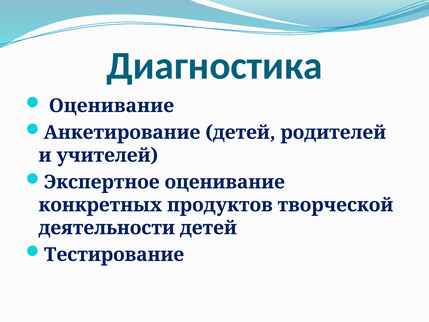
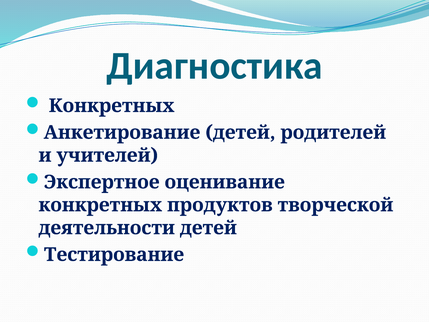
Оценивание at (112, 106): Оценивание -> Конкретных
